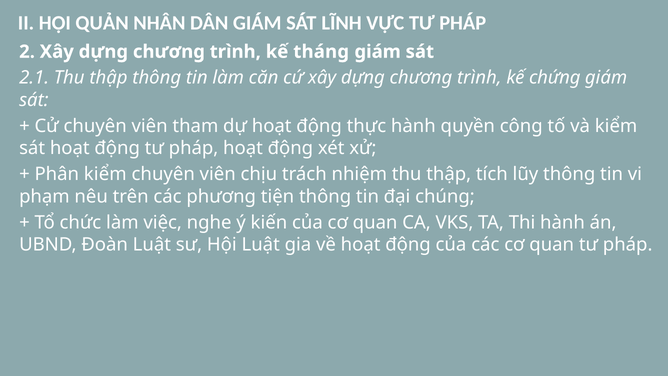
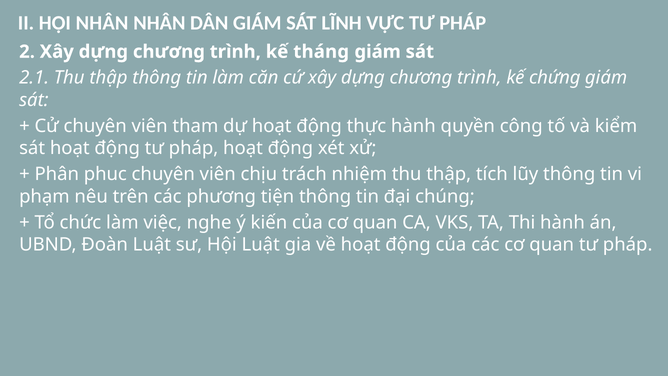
HỘI QUẢN: QUẢN -> NHÂN
Phân kiểm: kiểm -> phục
